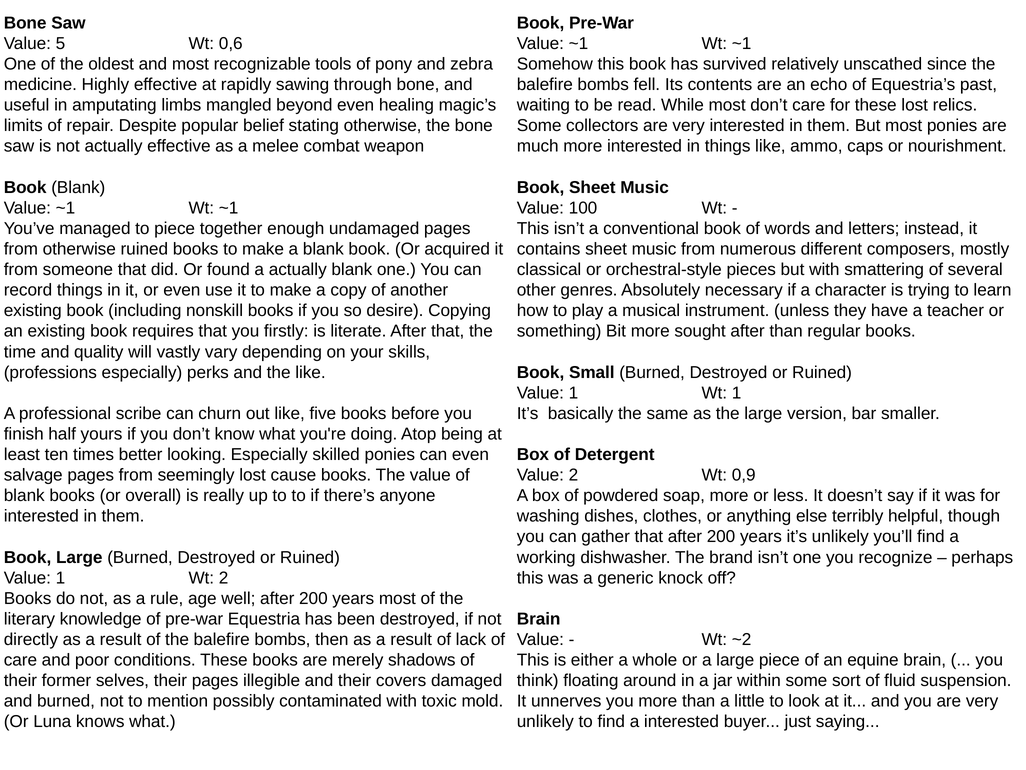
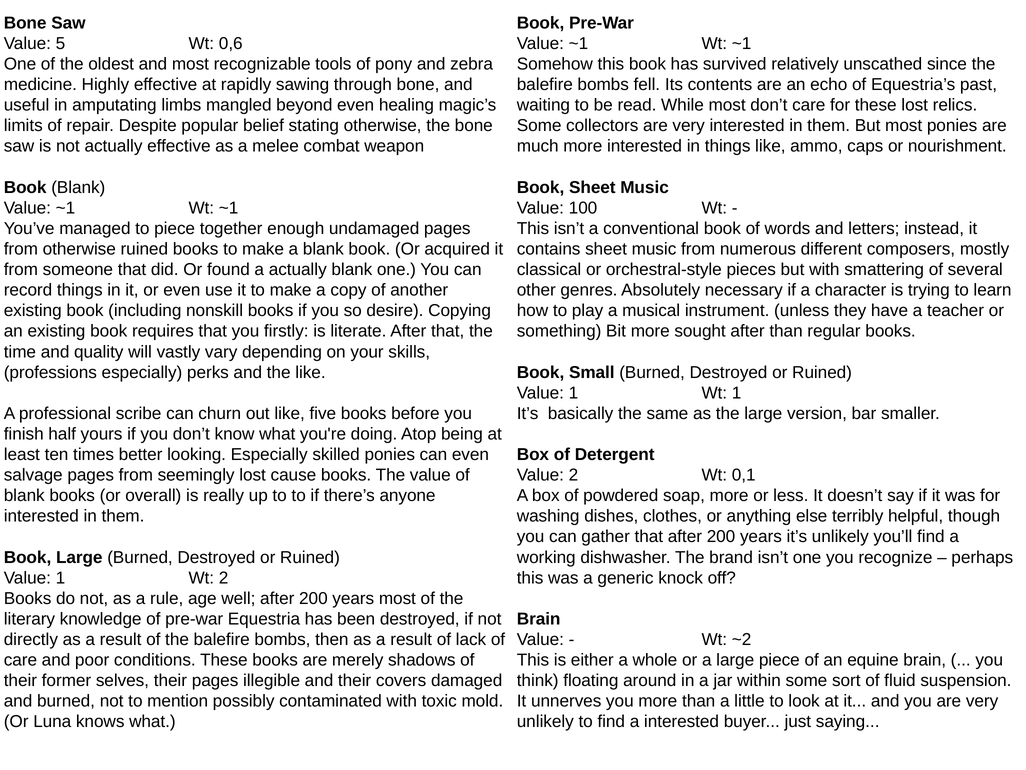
0,9: 0,9 -> 0,1
